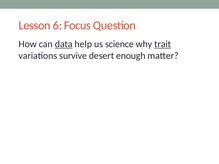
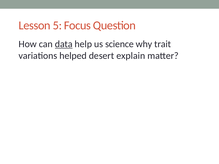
6: 6 -> 5
trait underline: present -> none
survive: survive -> helped
enough: enough -> explain
